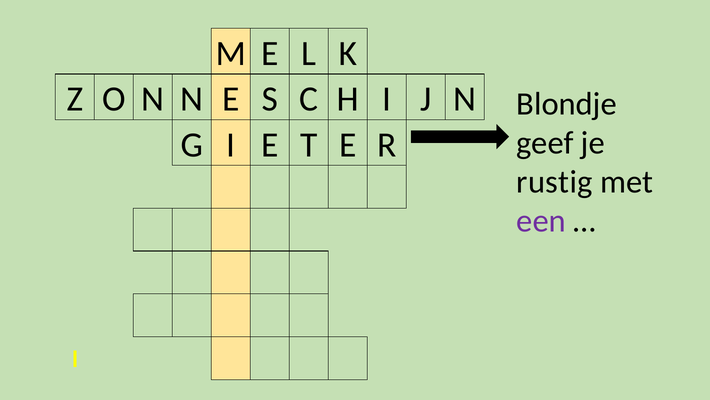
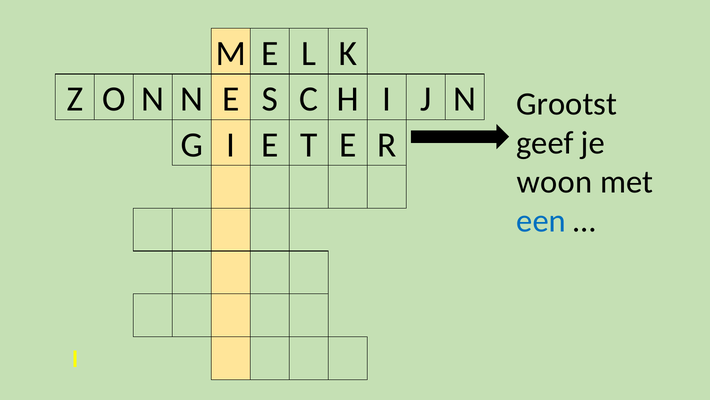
Blondje: Blondje -> Grootst
rustig: rustig -> woon
een colour: purple -> blue
